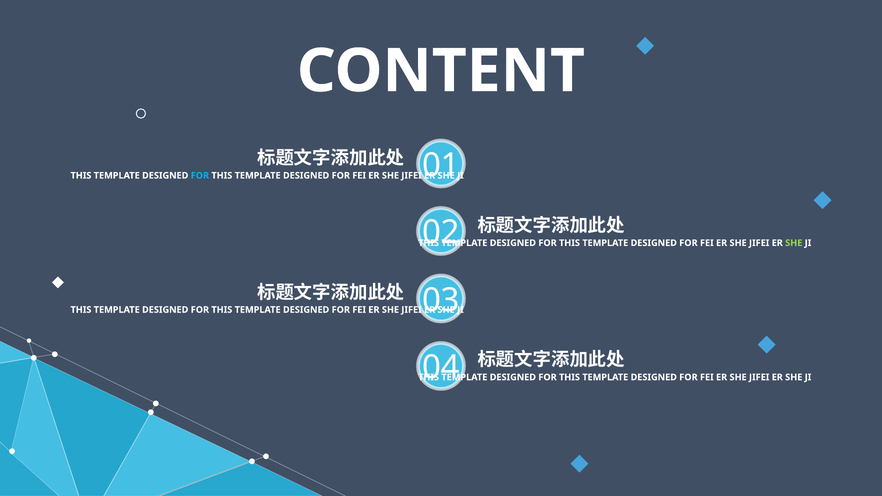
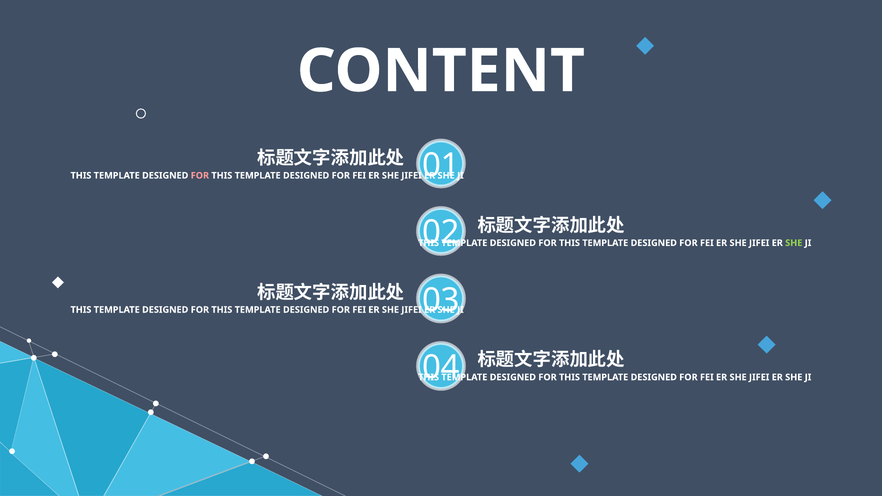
FOR at (200, 176) colour: light blue -> pink
